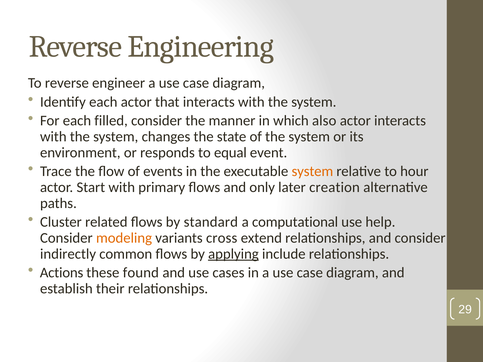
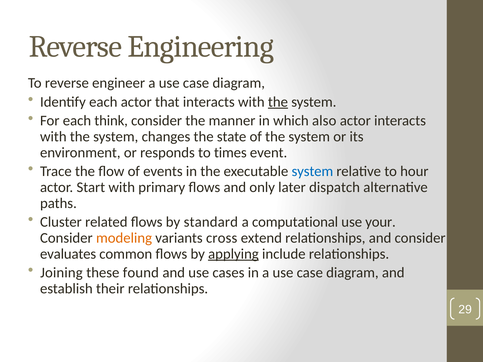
the at (278, 102) underline: none -> present
filled: filled -> think
equal: equal -> times
system at (312, 171) colour: orange -> blue
creation: creation -> dispatch
help: help -> your
indirectly: indirectly -> evaluates
Actions: Actions -> Joining
